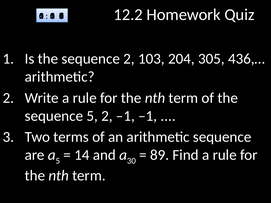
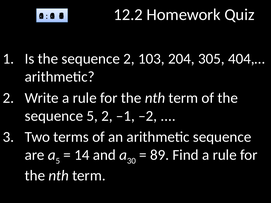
436,…: 436,… -> 404,…
–1 –1: –1 -> –2
